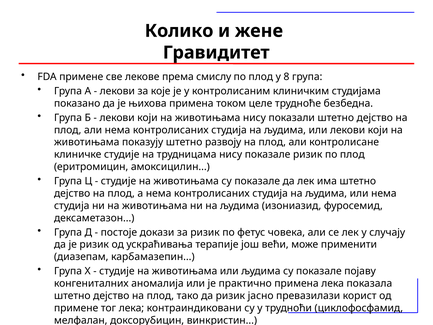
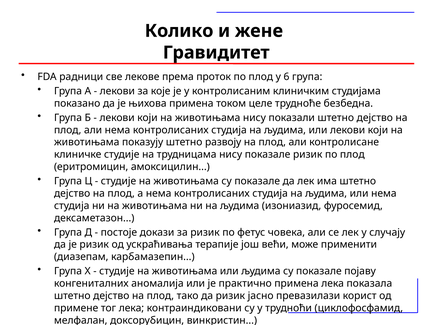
FDA примене: примене -> радници
смислу: смислу -> проток
8: 8 -> 6
